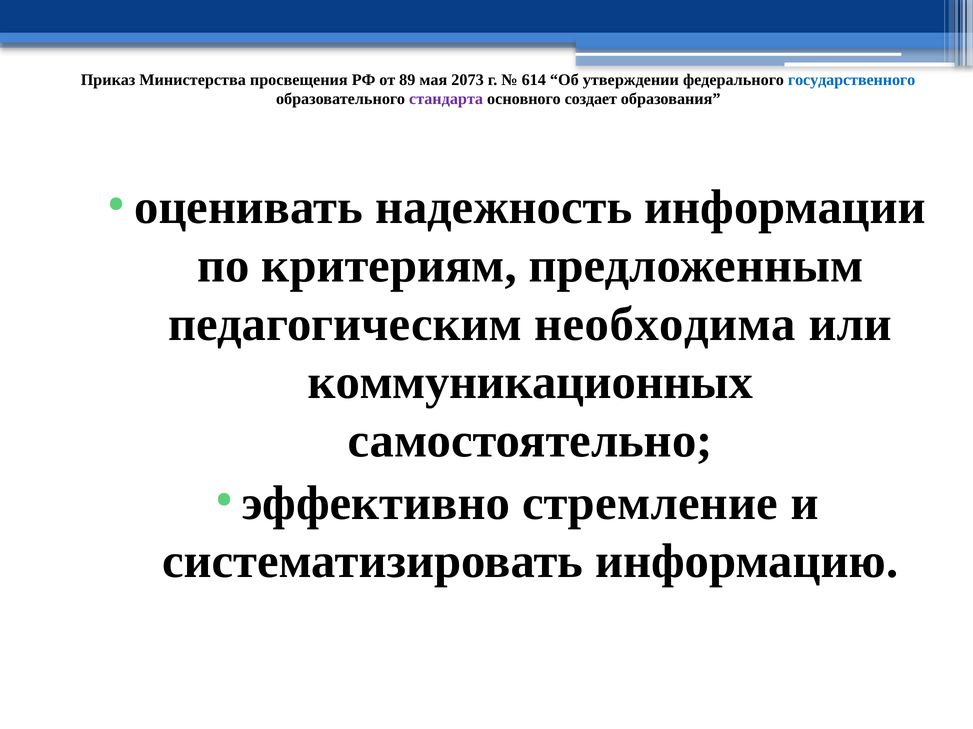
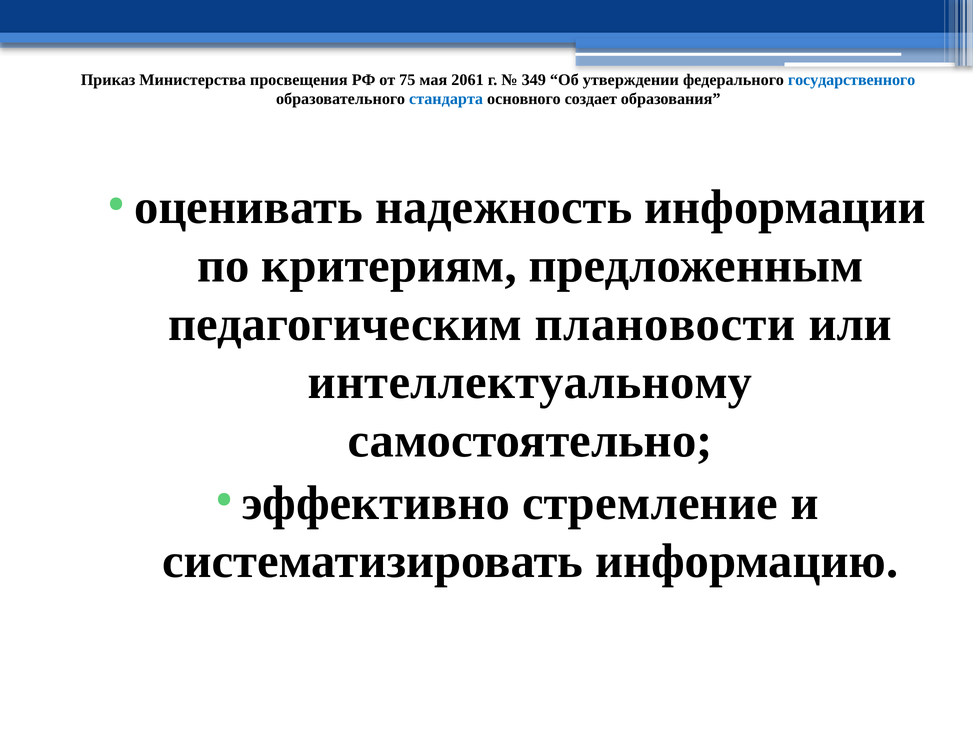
89: 89 -> 75
2073: 2073 -> 2061
614: 614 -> 349
стандарта colour: purple -> blue
необходима: необходима -> плановости
коммуникационных: коммуникационных -> интеллектуальному
